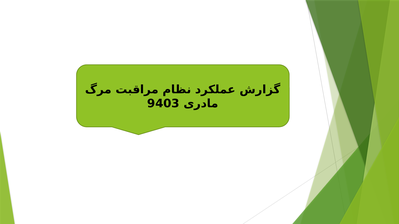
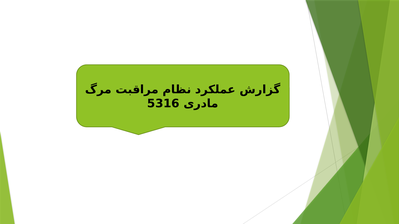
9403: 9403 -> 5316
